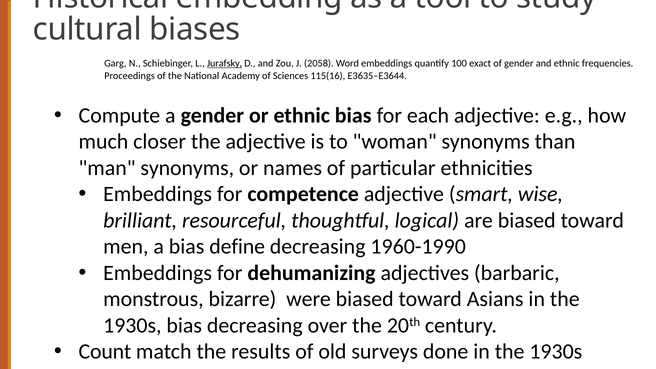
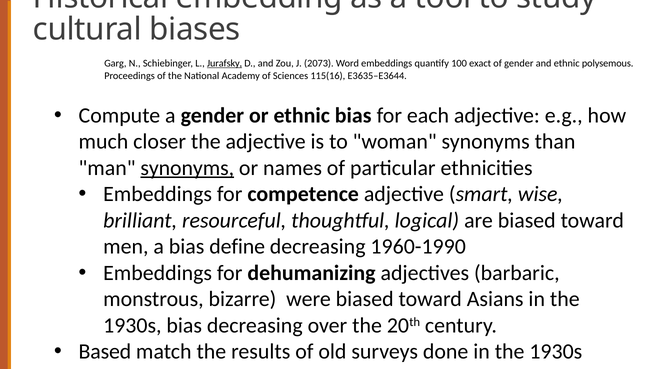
2058: 2058 -> 2073
frequencies: frequencies -> polysemous
synonyms at (187, 168) underline: none -> present
Count: Count -> Based
